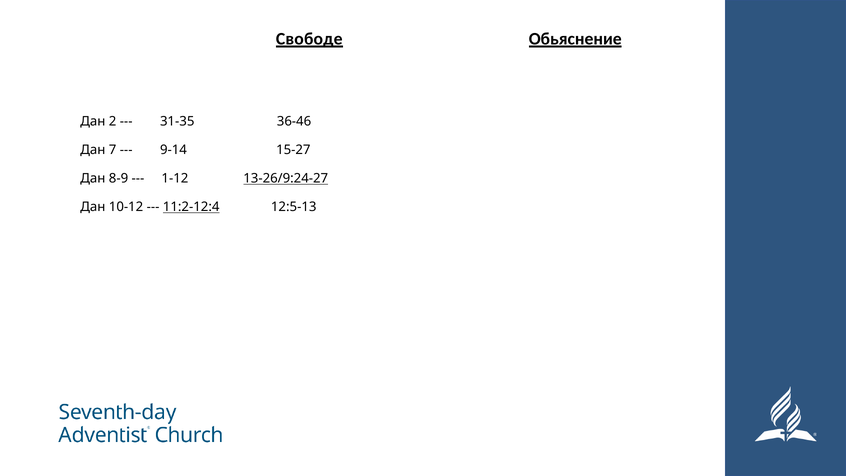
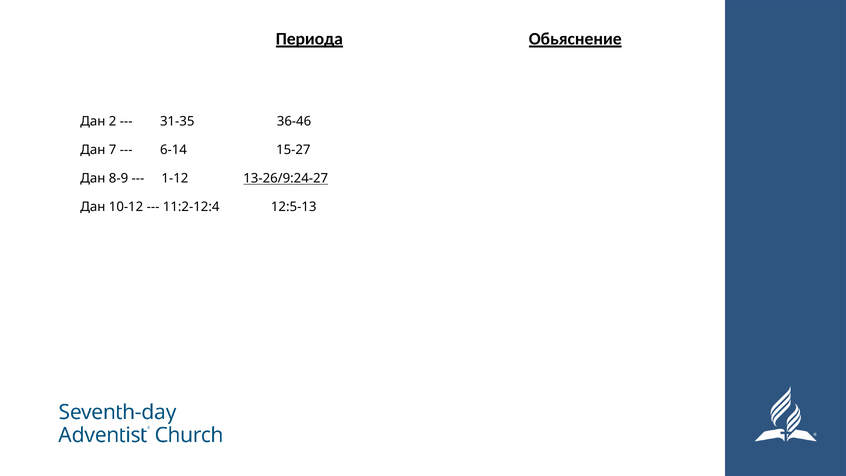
Свободе: Свободе -> Периода
9-14: 9-14 -> 6-14
11:2-12:4 underline: present -> none
